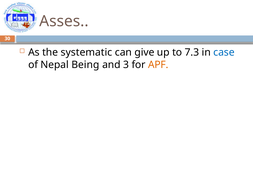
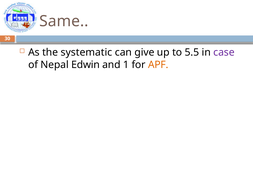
Asses: Asses -> Same
7.3: 7.3 -> 5.5
case colour: blue -> purple
Being: Being -> Edwin
3: 3 -> 1
